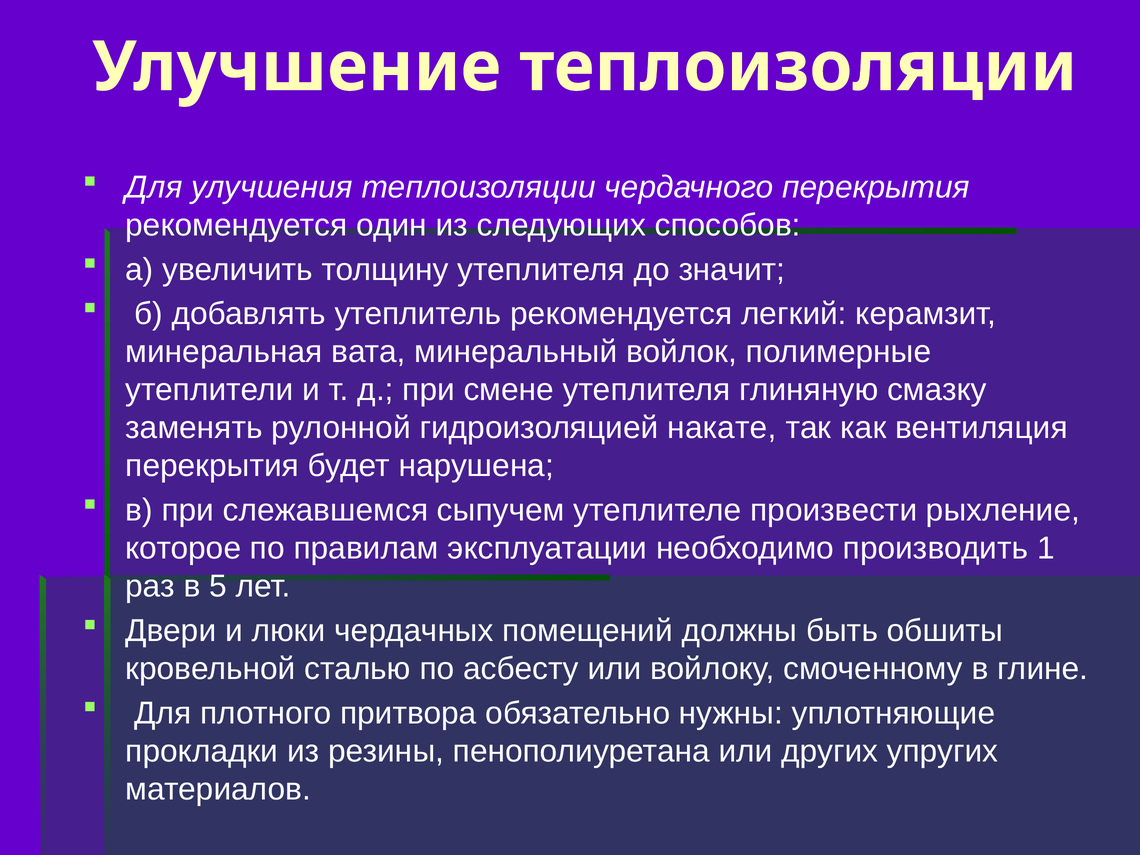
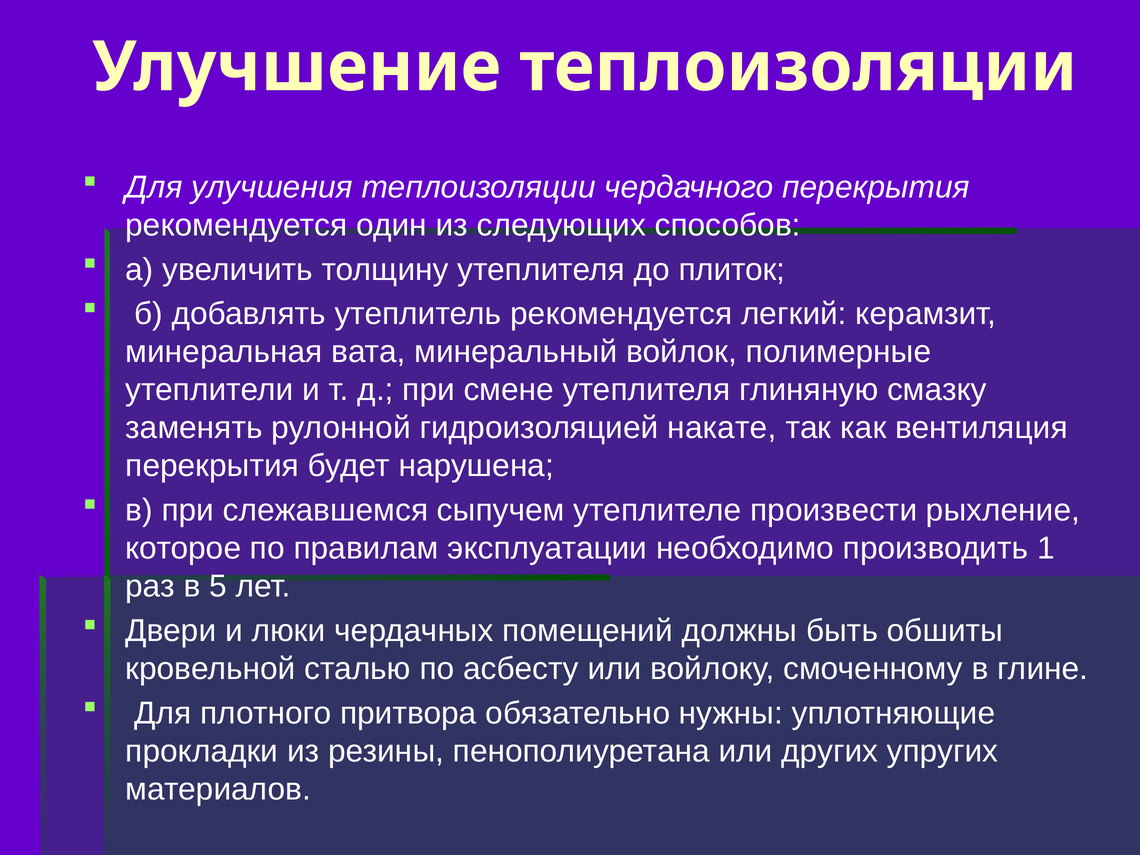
значит: значит -> плиток
